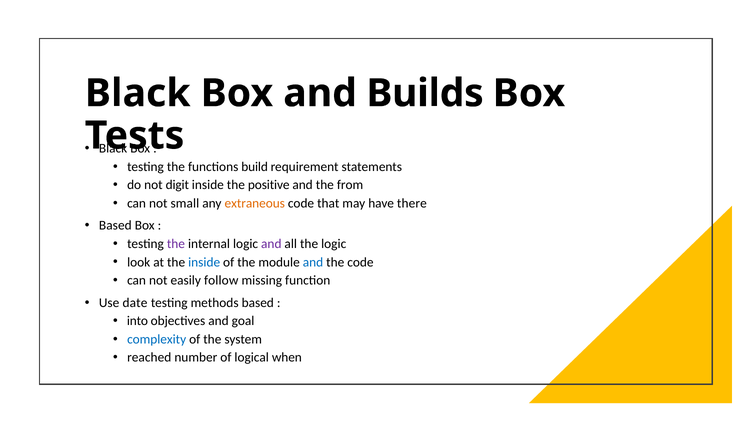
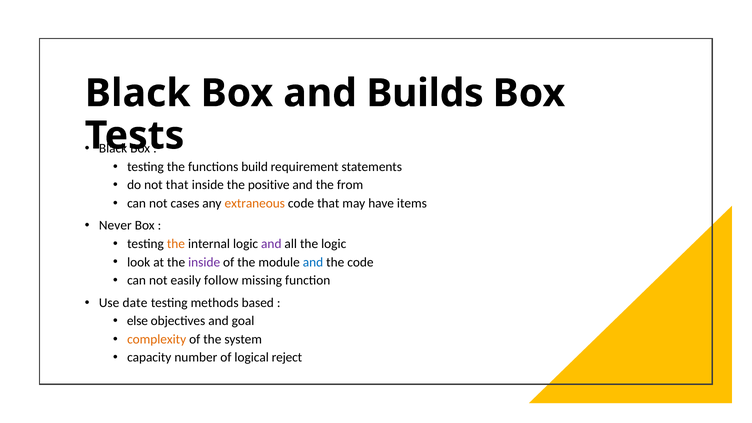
not digit: digit -> that
small: small -> cases
there: there -> items
Based at (115, 226): Based -> Never
the at (176, 244) colour: purple -> orange
inside at (204, 262) colour: blue -> purple
into: into -> else
complexity colour: blue -> orange
reached: reached -> capacity
when: when -> reject
